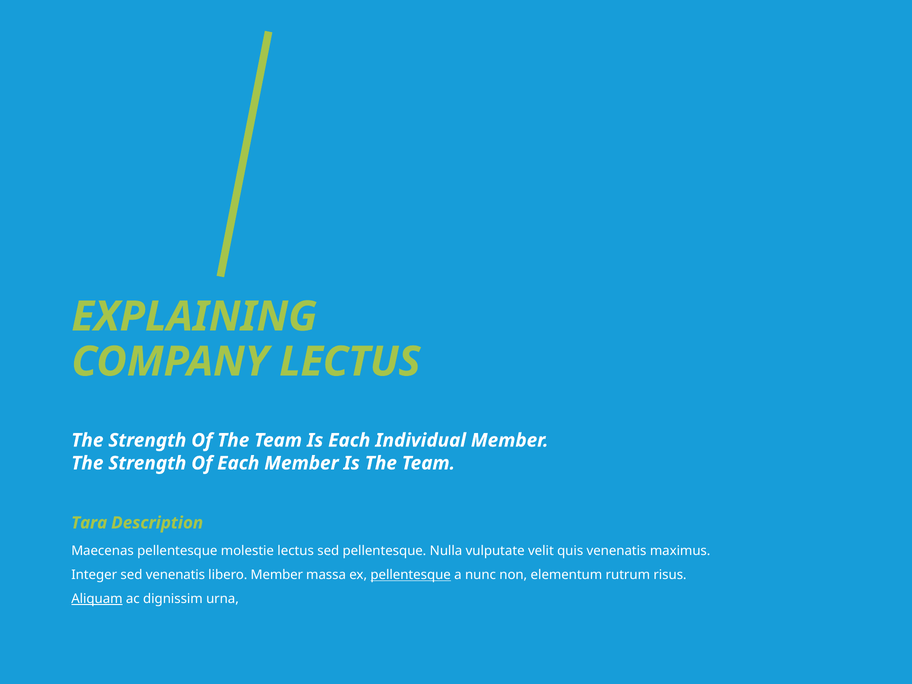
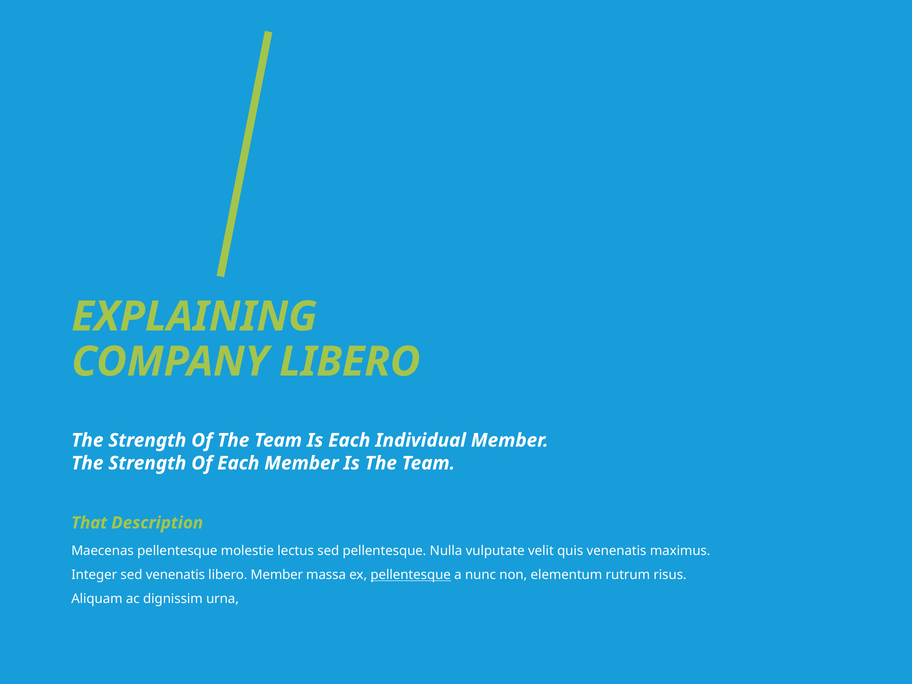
COMPANY LECTUS: LECTUS -> LIBERO
Tara: Tara -> That
Aliquam underline: present -> none
